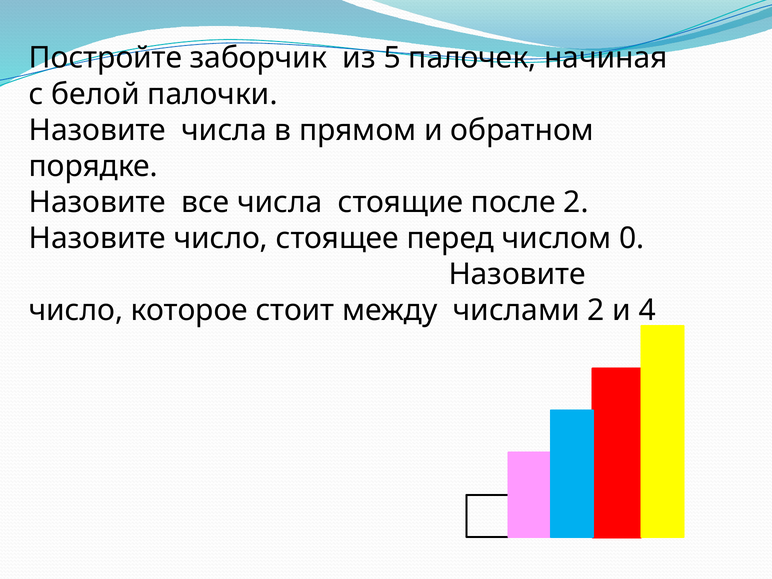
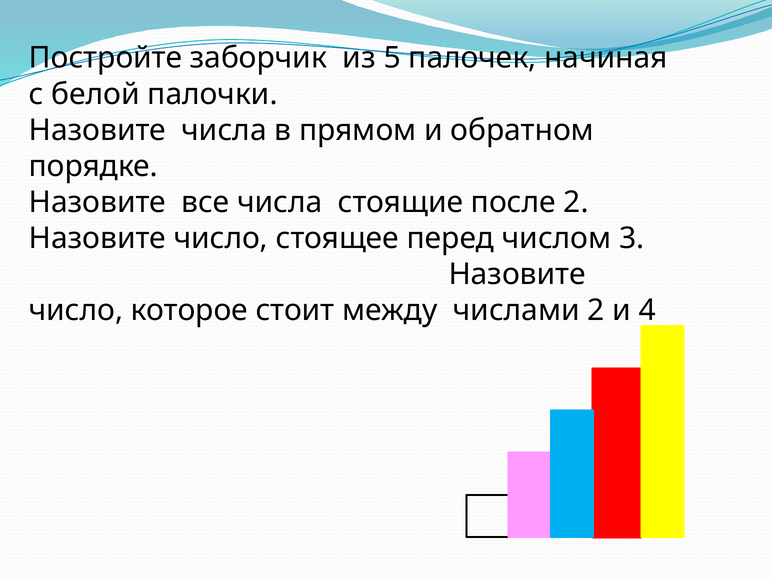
0: 0 -> 3
